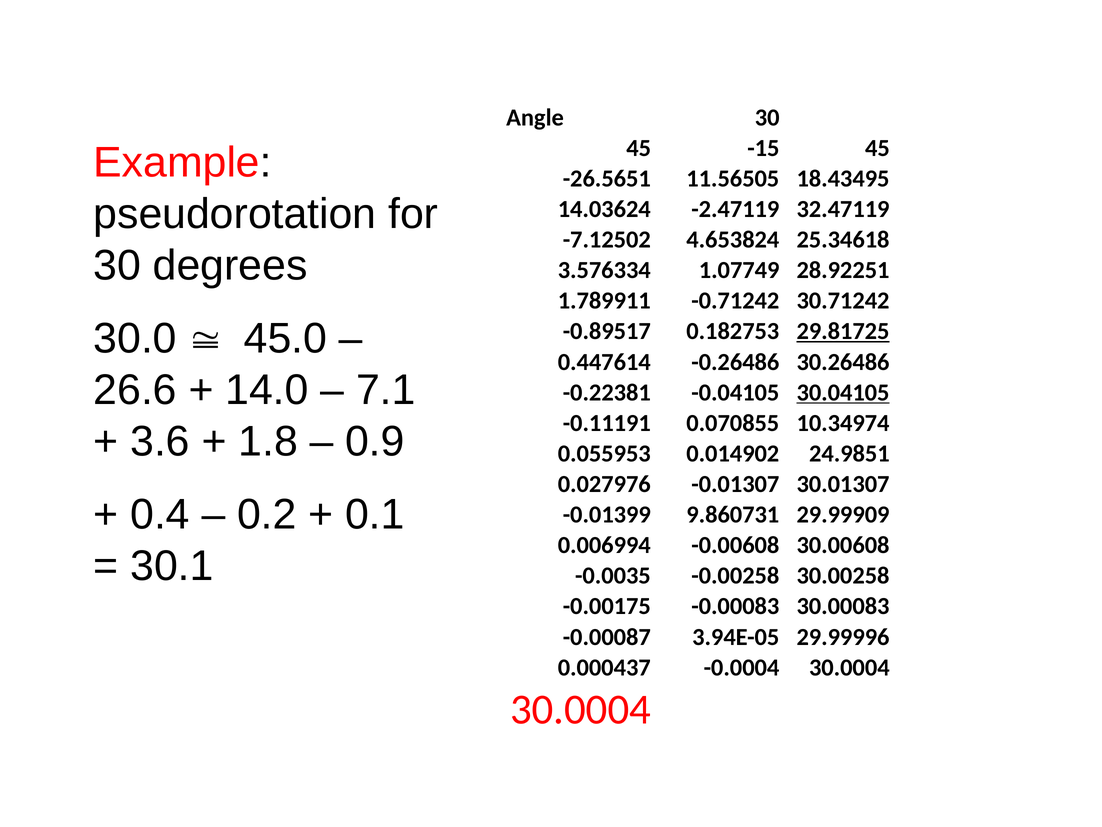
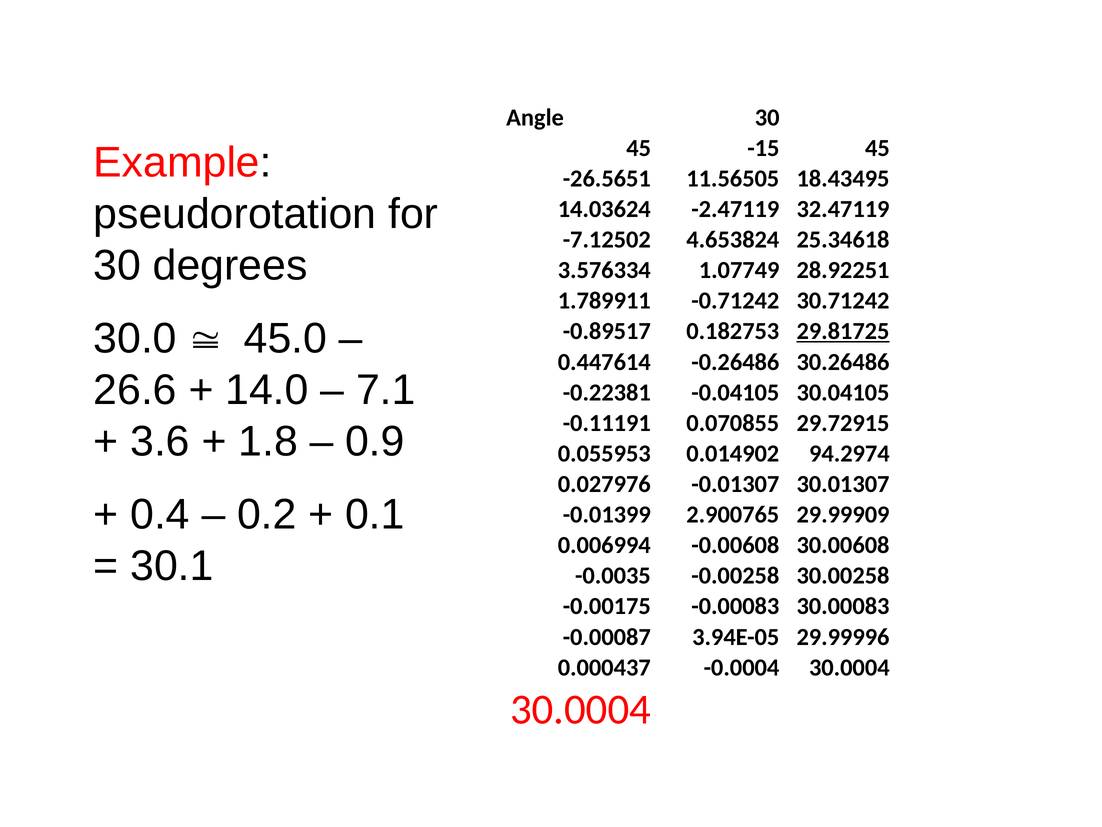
30.04105 underline: present -> none
10.34974: 10.34974 -> 29.72915
24.9851: 24.9851 -> 94.2974
9.860731: 9.860731 -> 2.900765
